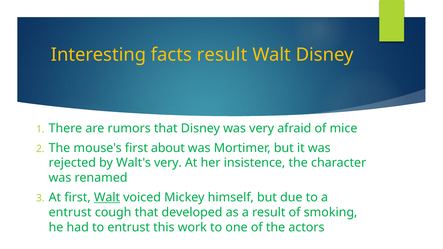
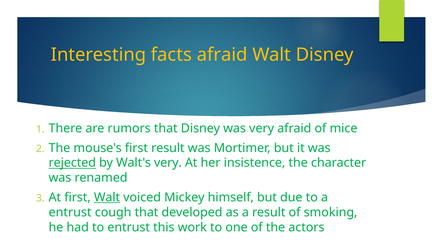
facts result: result -> afraid
first about: about -> result
rejected underline: none -> present
